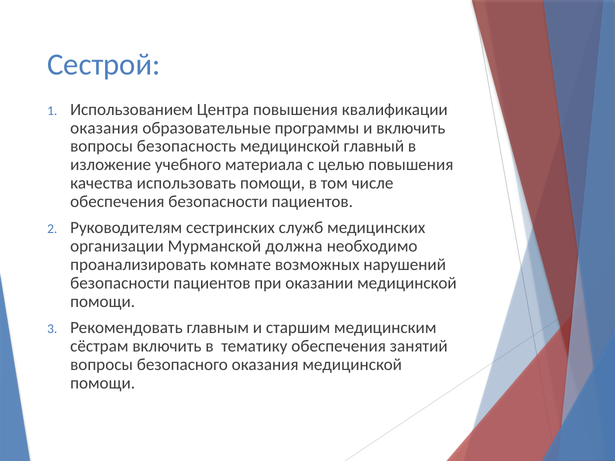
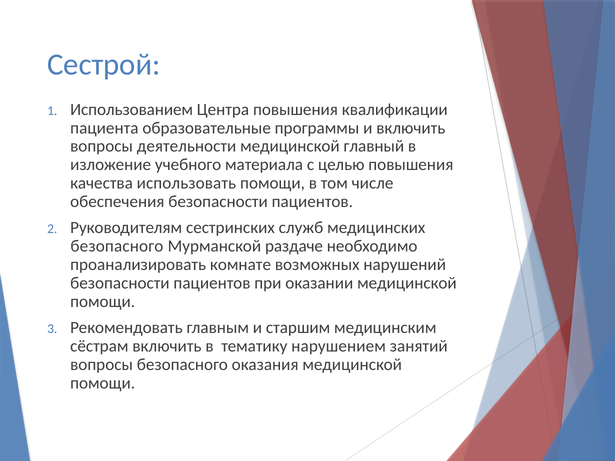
оказания at (104, 128): оказания -> пациента
безопасность: безопасность -> деятельности
организации at (117, 246): организации -> безопасного
должна: должна -> раздаче
тематику обеспечения: обеспечения -> нарушением
